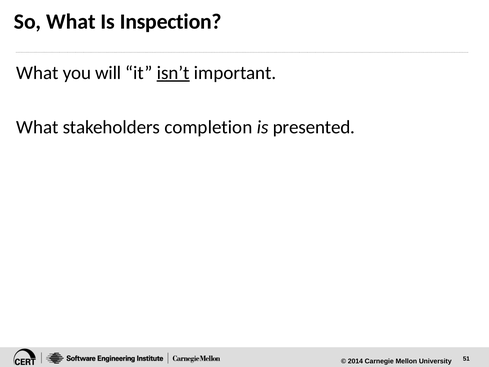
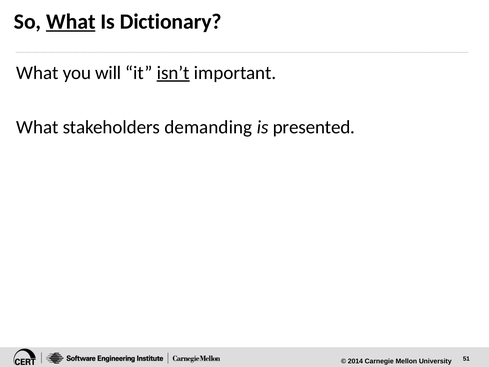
What at (71, 22) underline: none -> present
Inspection: Inspection -> Dictionary
completion: completion -> demanding
